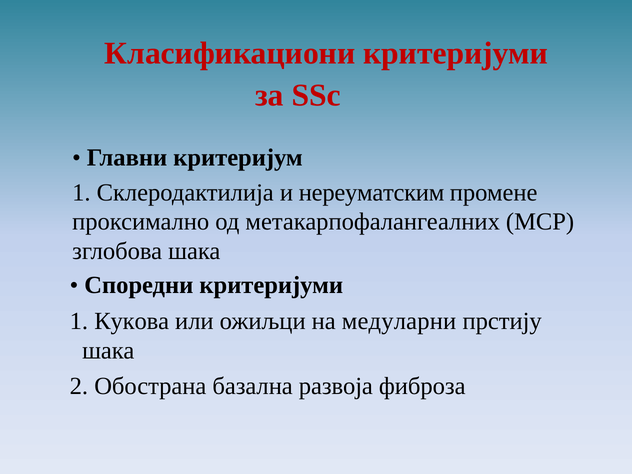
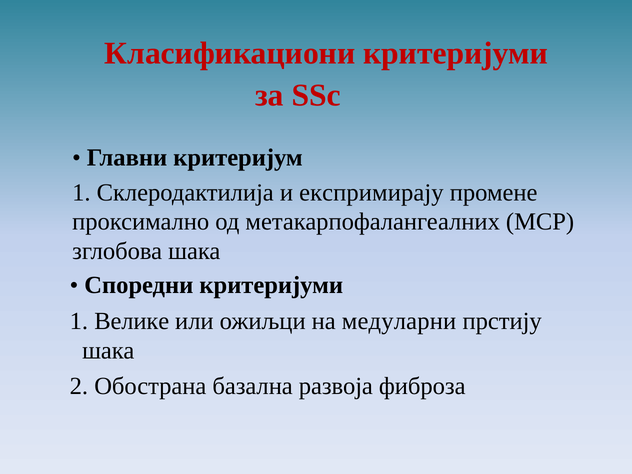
нереуматским: нереуматским -> експримирају
Кукова: Кукова -> Велике
